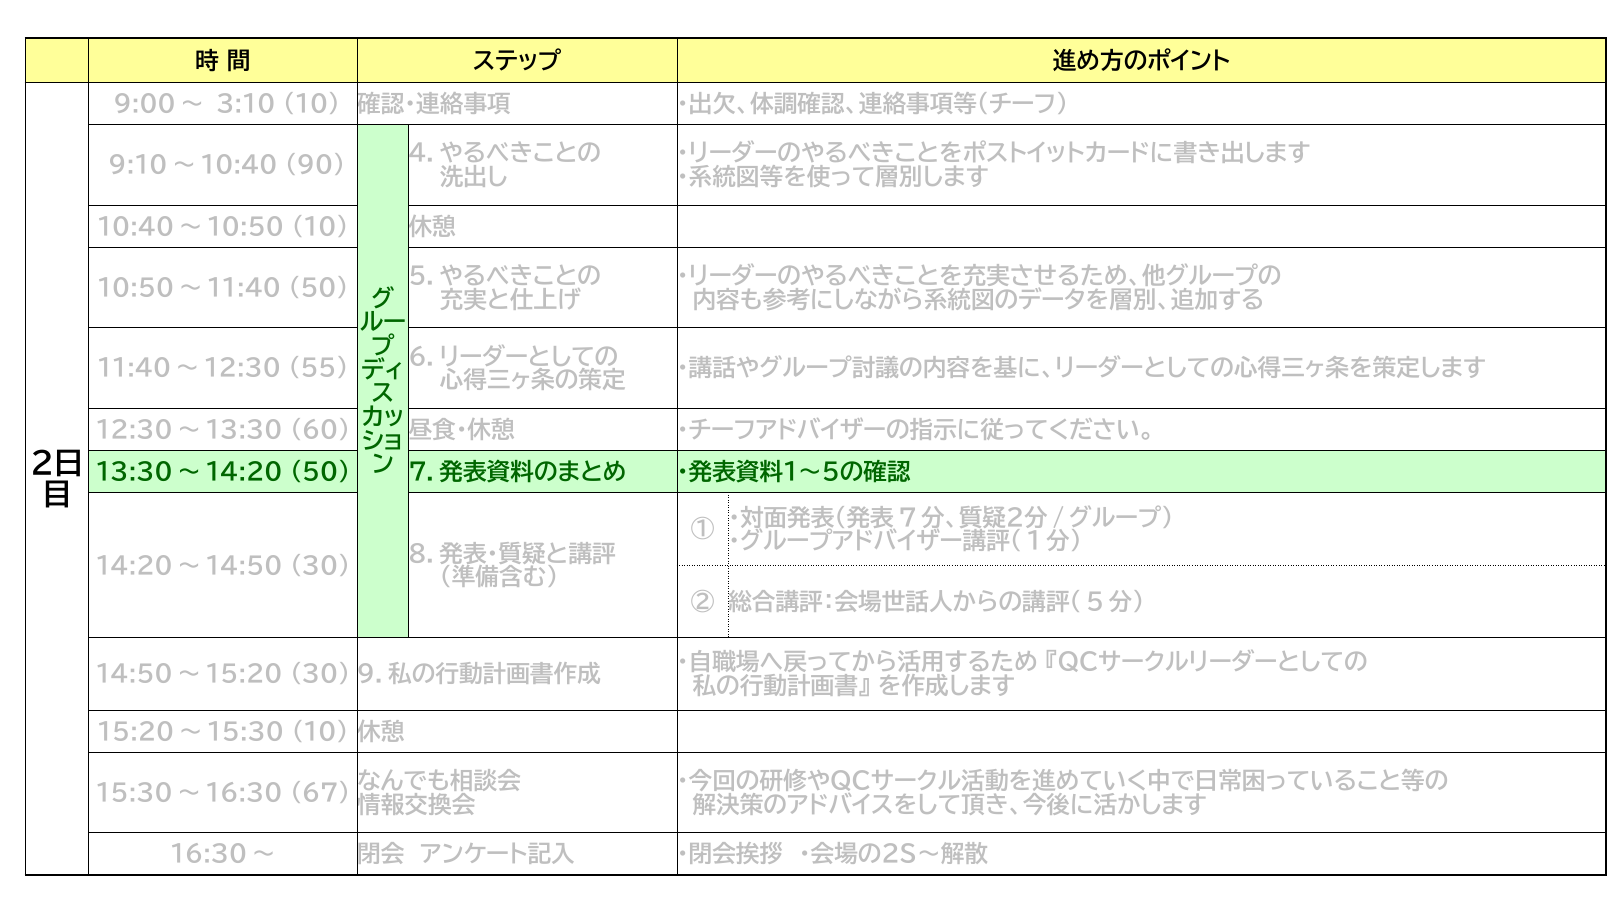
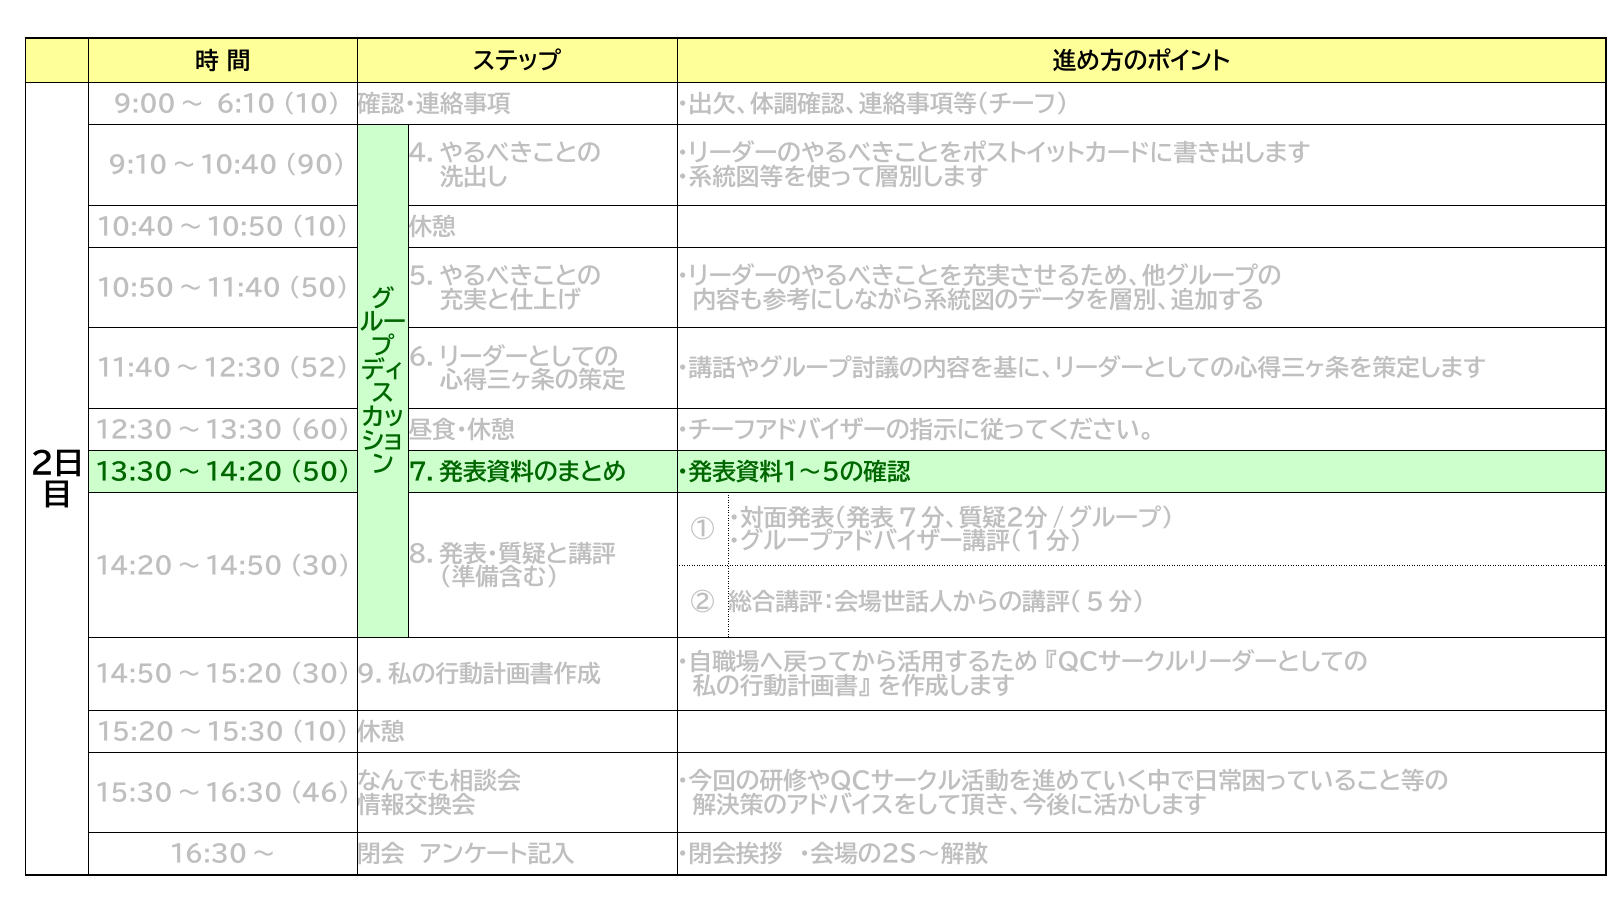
3:10: 3:10 -> 6:10
55: 55 -> 52
67: 67 -> 46
